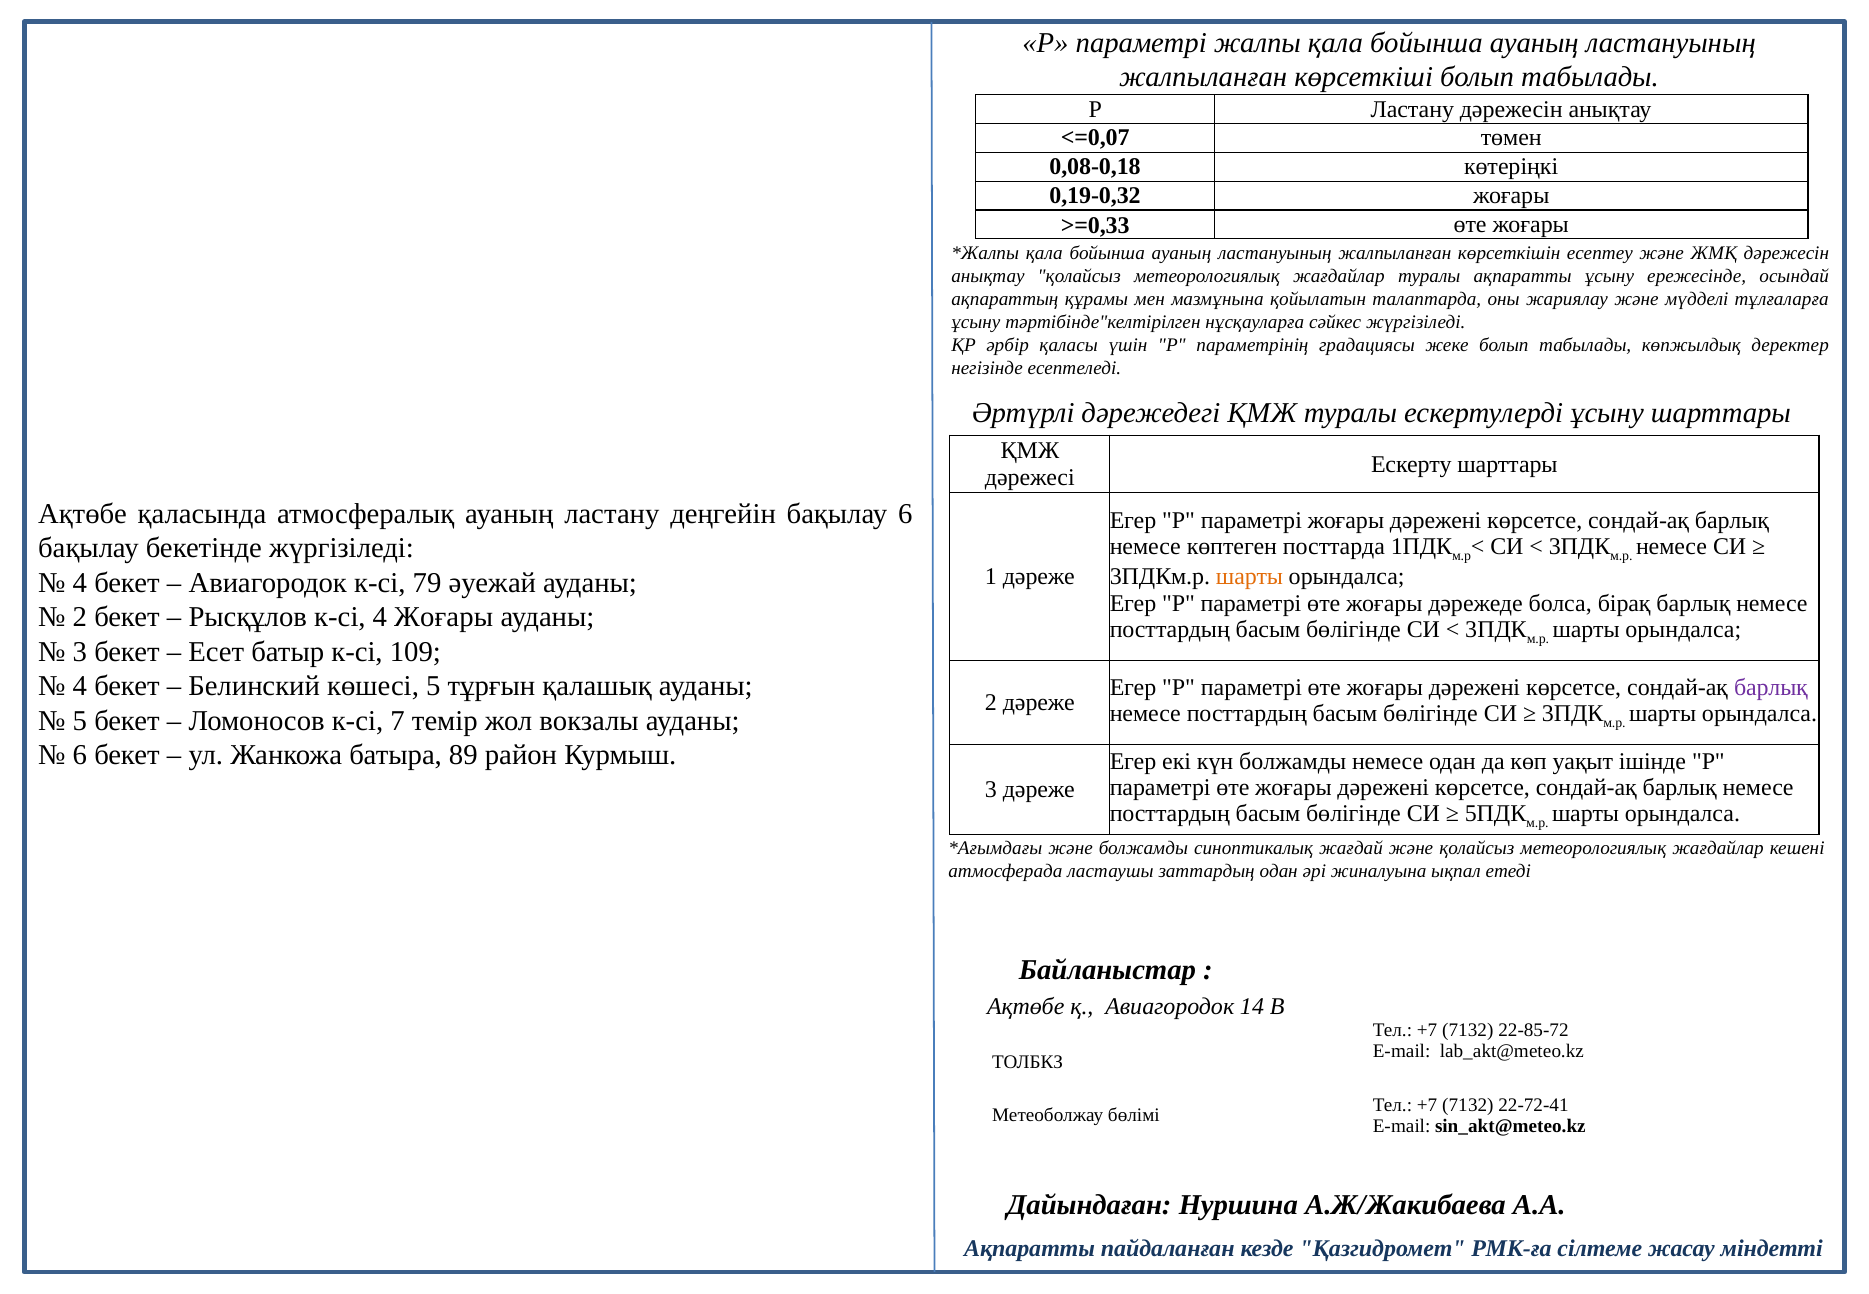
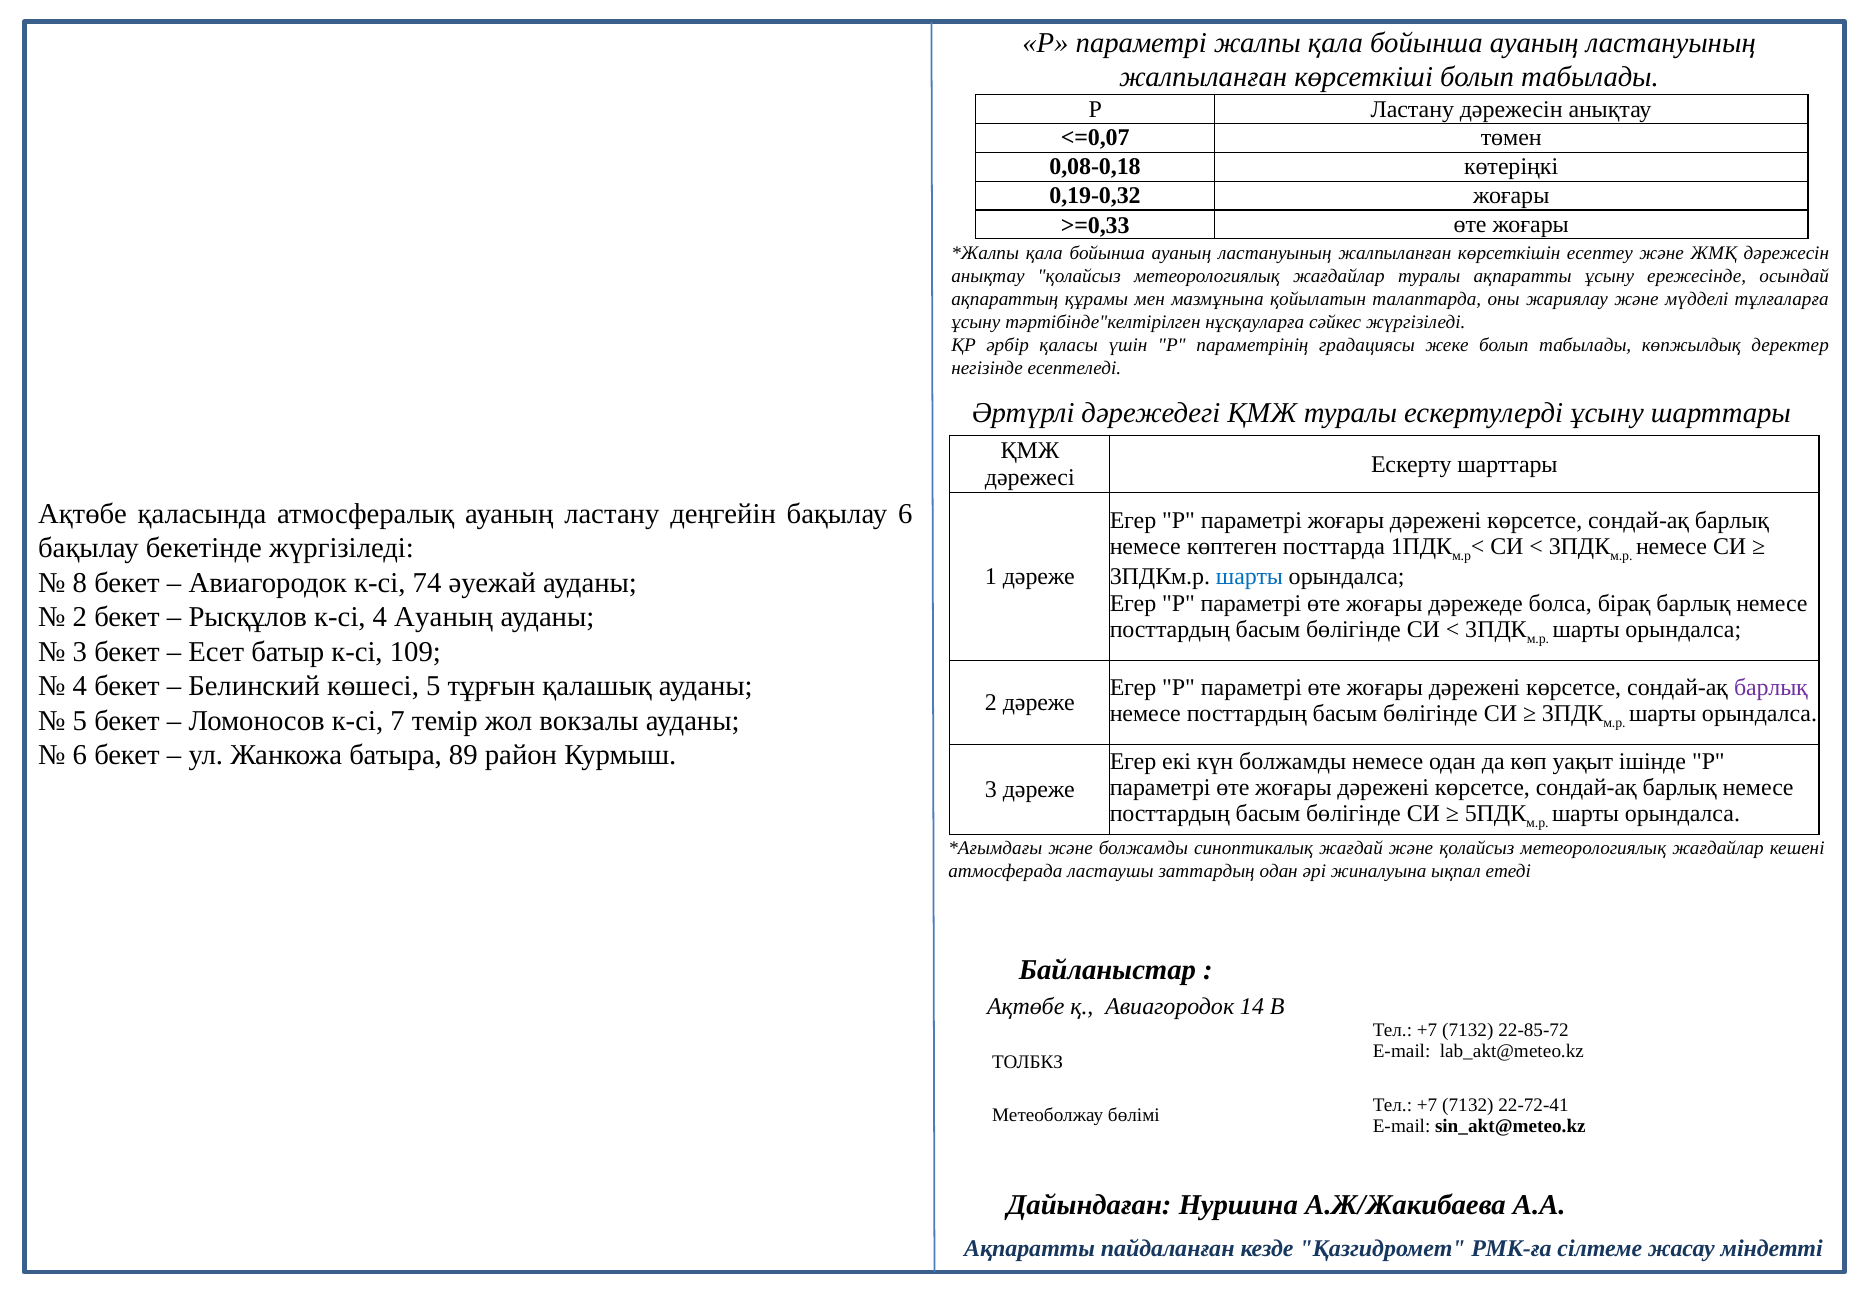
шарты at (1249, 577) colour: orange -> blue
4 at (80, 583): 4 -> 8
79: 79 -> 74
4 Жоғары: Жоғары -> Ауаның
